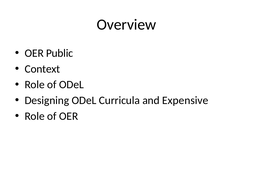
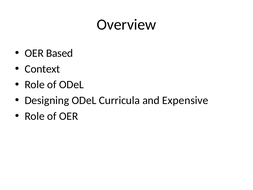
Public: Public -> Based
